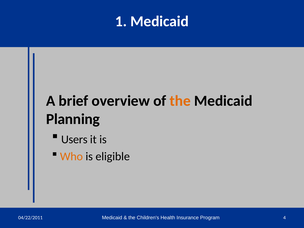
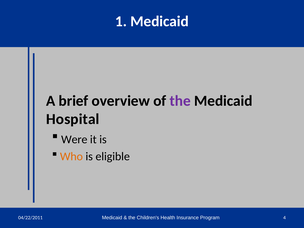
the at (180, 101) colour: orange -> purple
Planning: Planning -> Hospital
Users: Users -> Were
